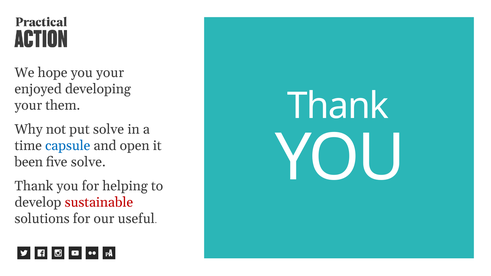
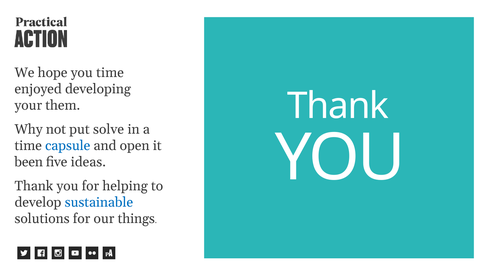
you your: your -> time
five solve: solve -> ideas
sustainable colour: red -> blue
useful: useful -> things
